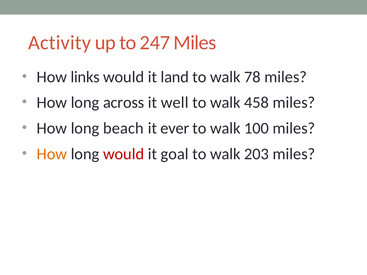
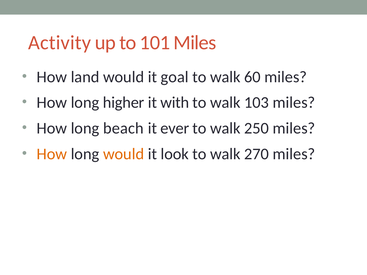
247: 247 -> 101
links: links -> land
land: land -> goal
78: 78 -> 60
across: across -> higher
well: well -> with
458: 458 -> 103
100: 100 -> 250
would at (124, 154) colour: red -> orange
goal: goal -> look
203: 203 -> 270
